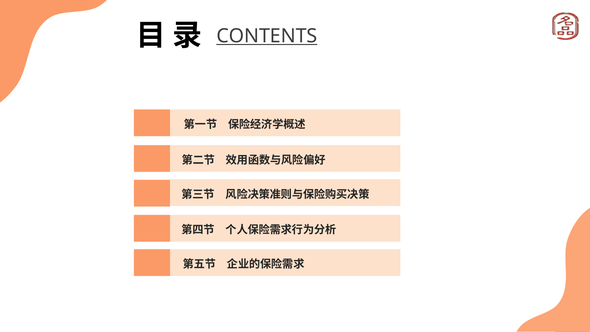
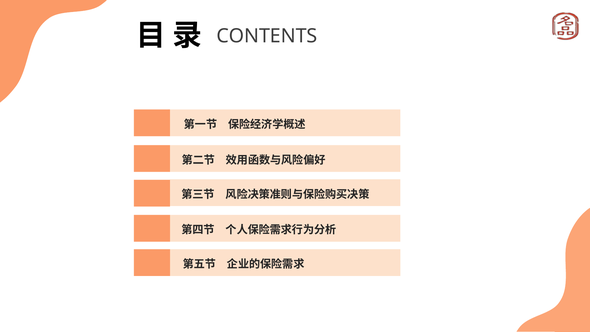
CONTENTS underline: present -> none
